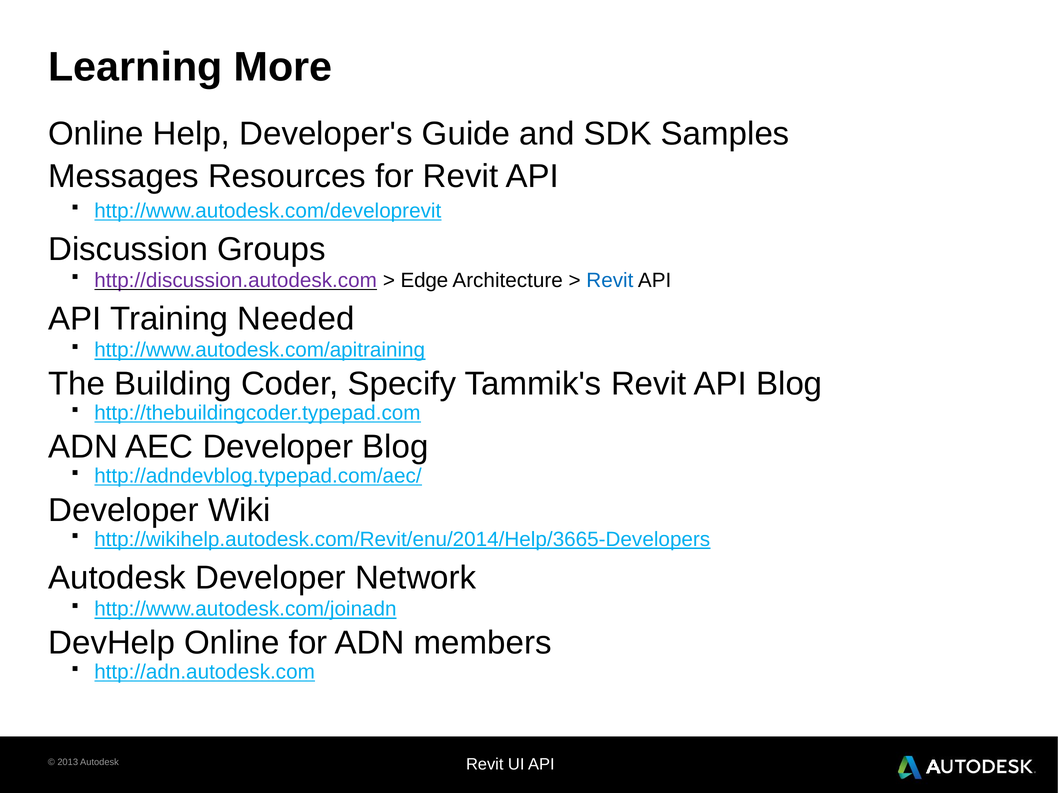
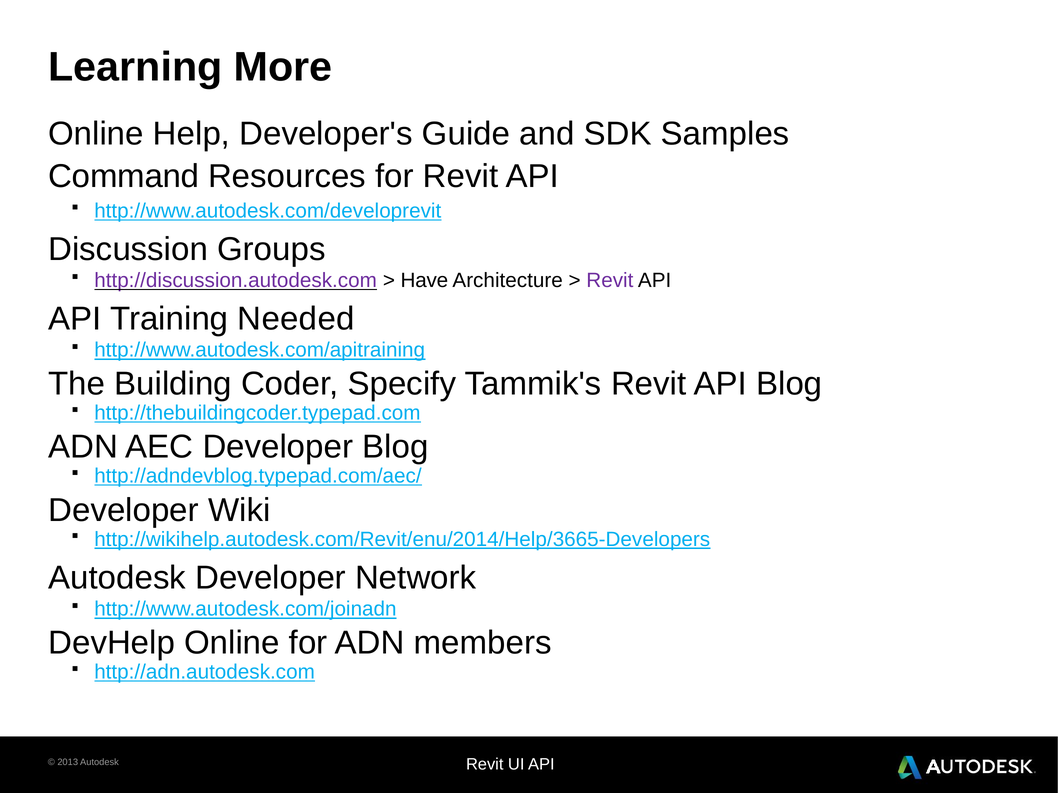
Messages: Messages -> Command
Edge: Edge -> Have
Revit at (610, 281) colour: blue -> purple
